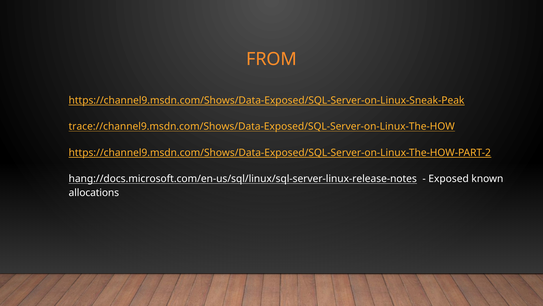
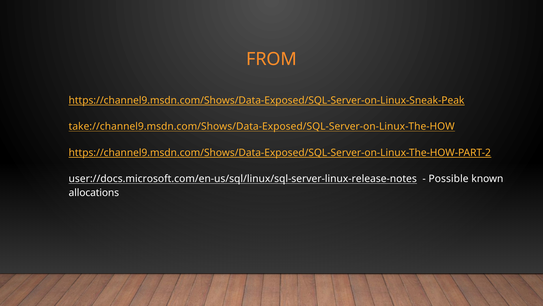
trace://channel9.msdn.com/Shows/Data-Exposed/SQL-Server-on-Linux-The-HOW: trace://channel9.msdn.com/Shows/Data-Exposed/SQL-Server-on-Linux-The-HOW -> take://channel9.msdn.com/Shows/Data-Exposed/SQL-Server-on-Linux-The-HOW
hang://docs.microsoft.com/en-us/sql/linux/sql-server-linux-release-notes: hang://docs.microsoft.com/en-us/sql/linux/sql-server-linux-release-notes -> user://docs.microsoft.com/en-us/sql/linux/sql-server-linux-release-notes
Exposed: Exposed -> Possible
